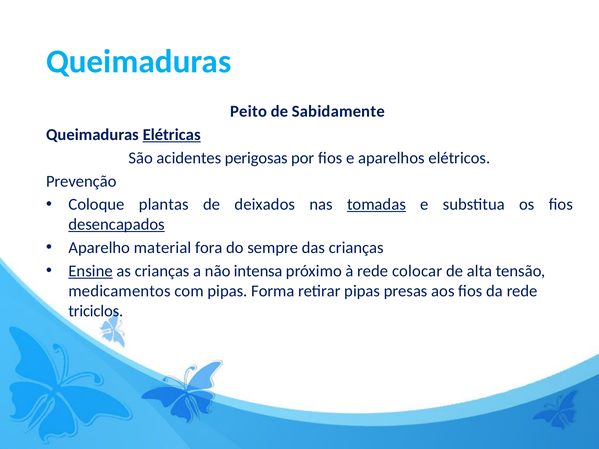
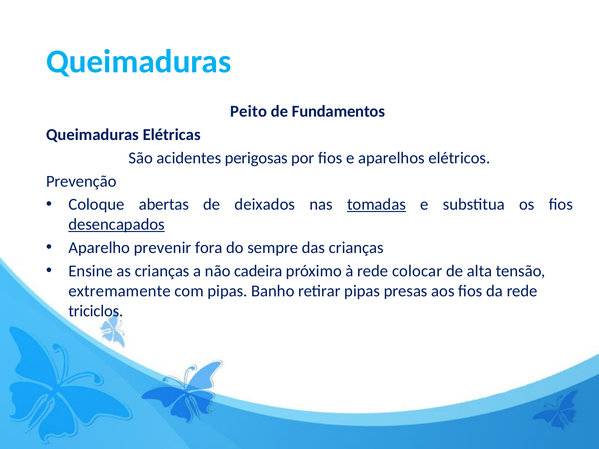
Sabidamente: Sabidamente -> Fundamentos
Elétricas underline: present -> none
plantas: plantas -> abertas
material: material -> prevenir
Ensine underline: present -> none
intensa: intensa -> cadeira
medicamentos: medicamentos -> extremamente
Forma: Forma -> Banho
